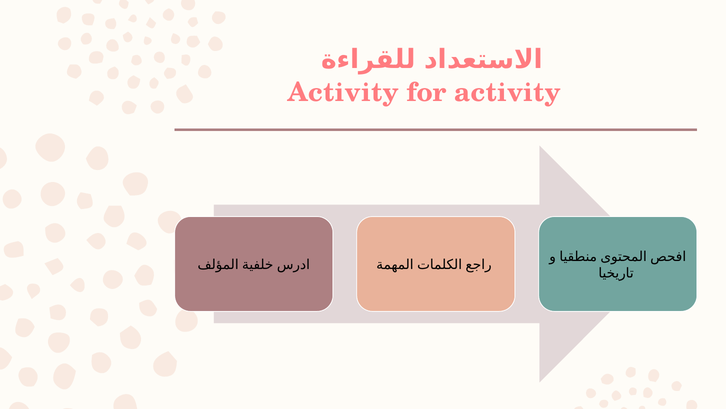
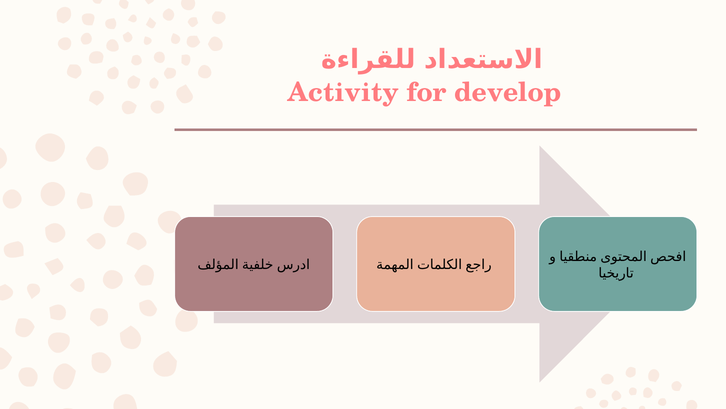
for activity: activity -> develop
